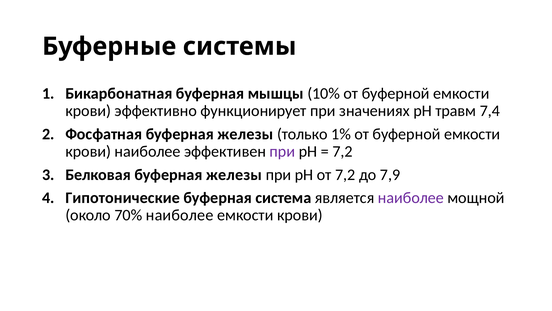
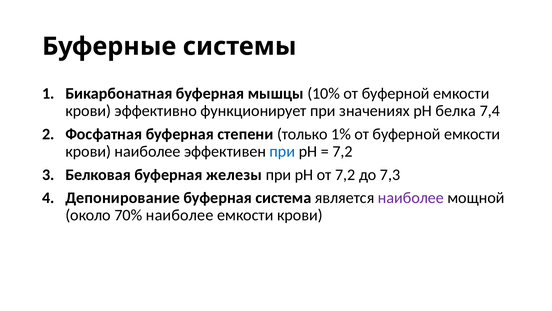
травм: травм -> белка
Фосфатная буферная железы: железы -> степени
при at (282, 151) colour: purple -> blue
7,9: 7,9 -> 7,3
Гипотонические: Гипотонические -> Депонирование
